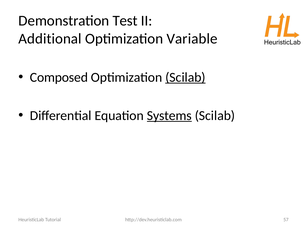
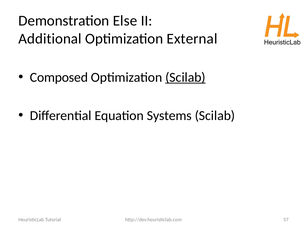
Test: Test -> Else
Variable: Variable -> External
Systems underline: present -> none
